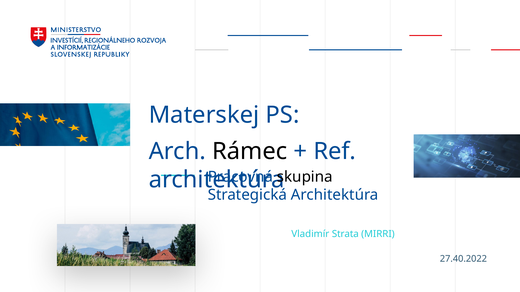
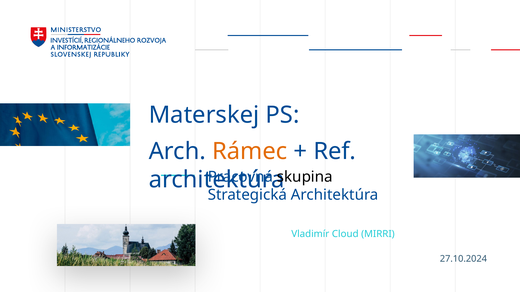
Rámec colour: black -> orange
Strata: Strata -> Cloud
27.40.2022: 27.40.2022 -> 27.10.2024
